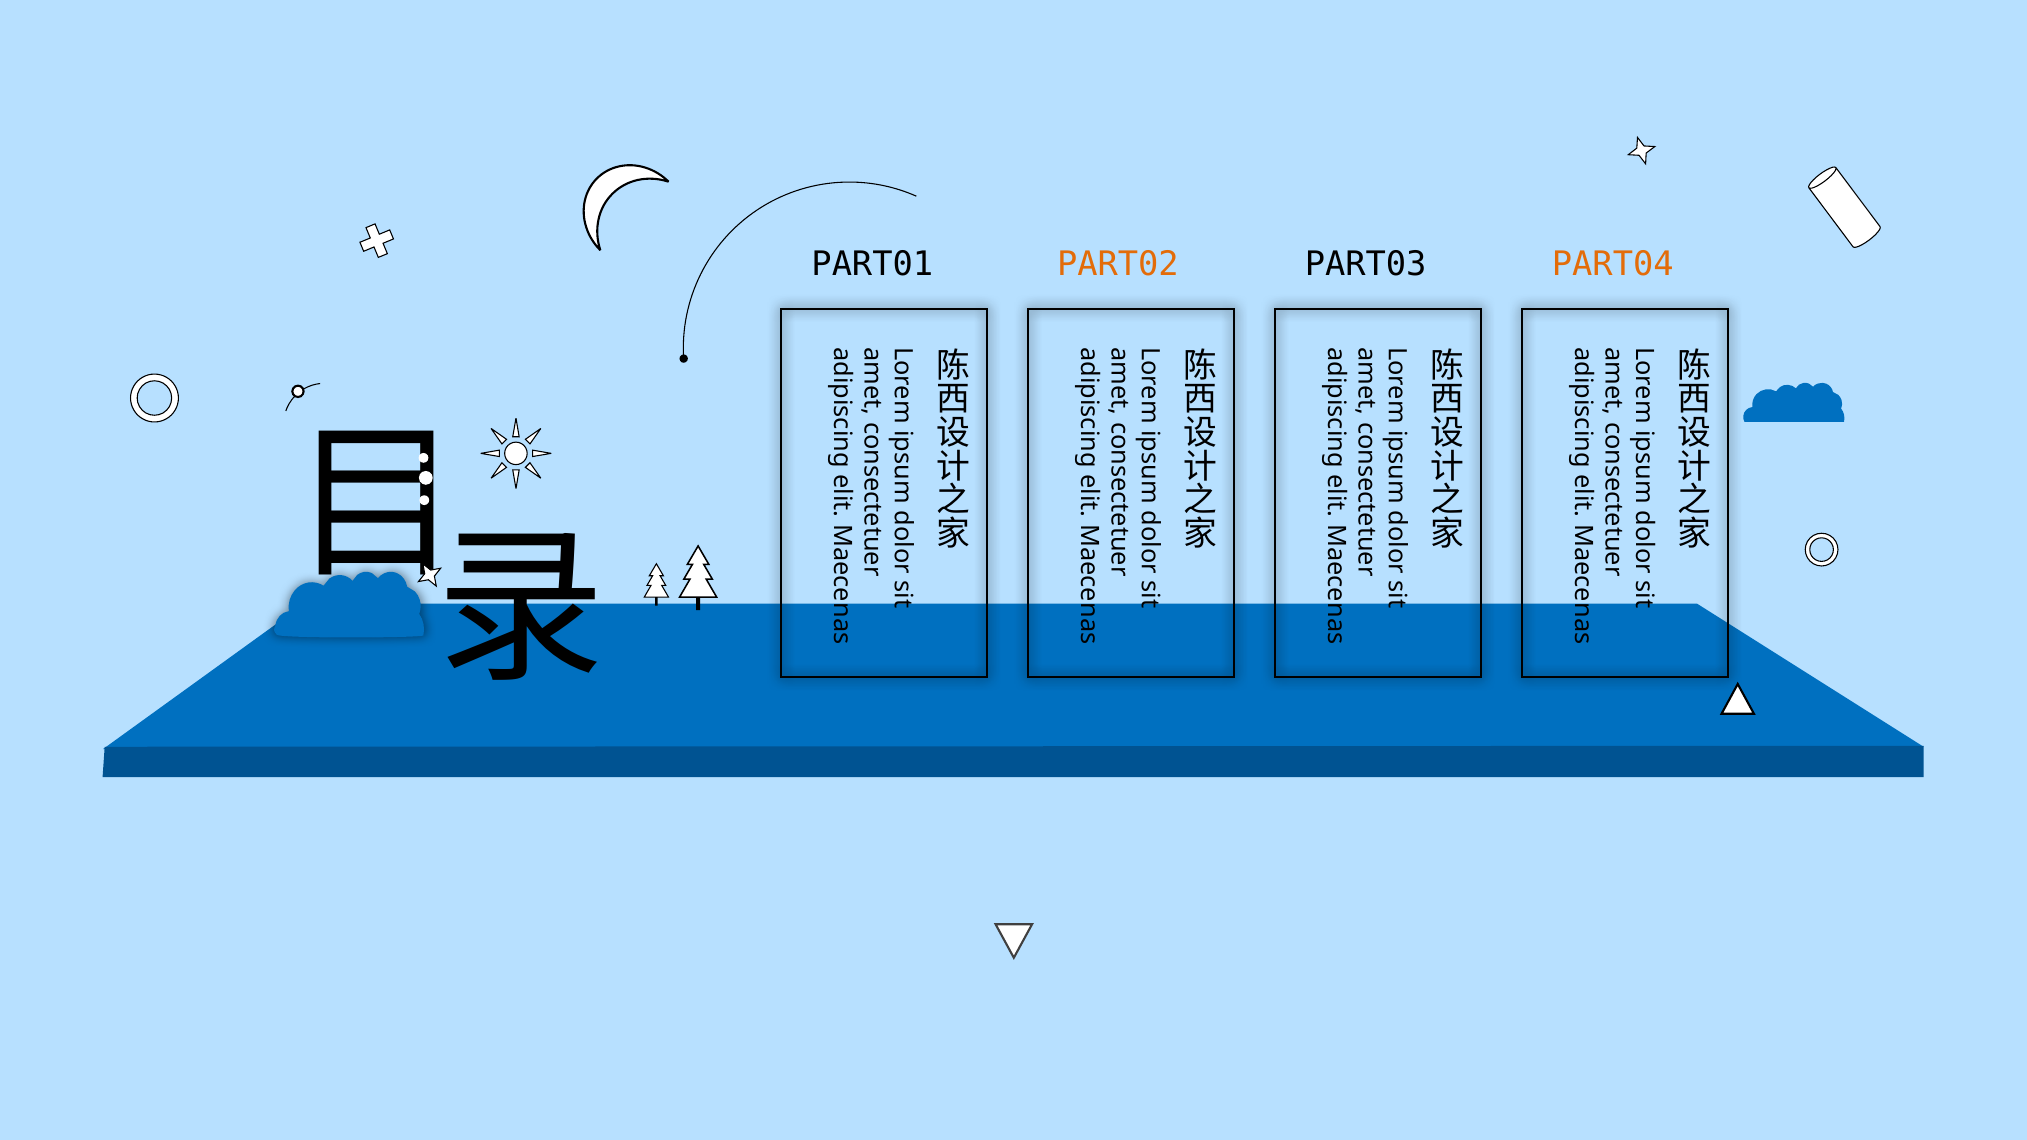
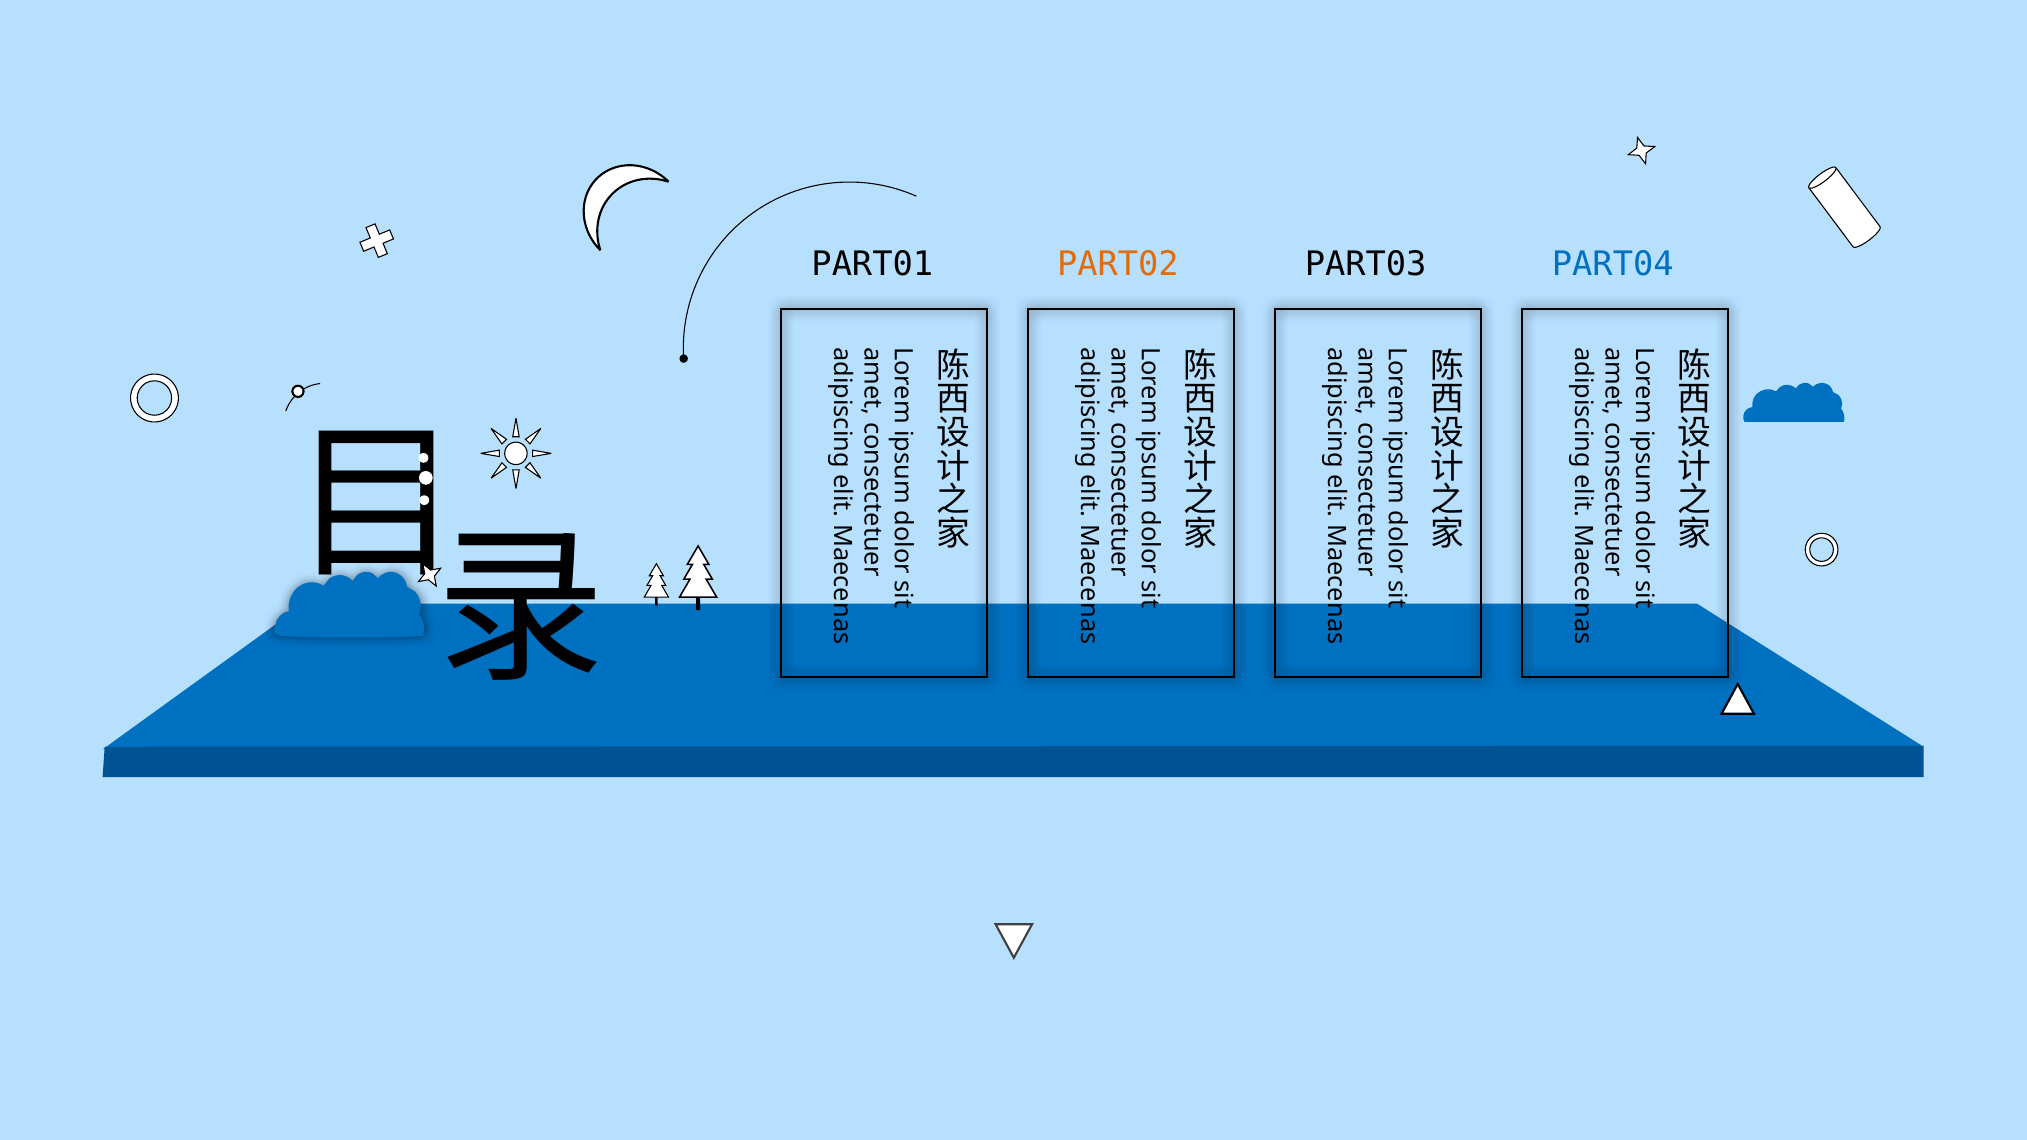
PART04 colour: orange -> blue
